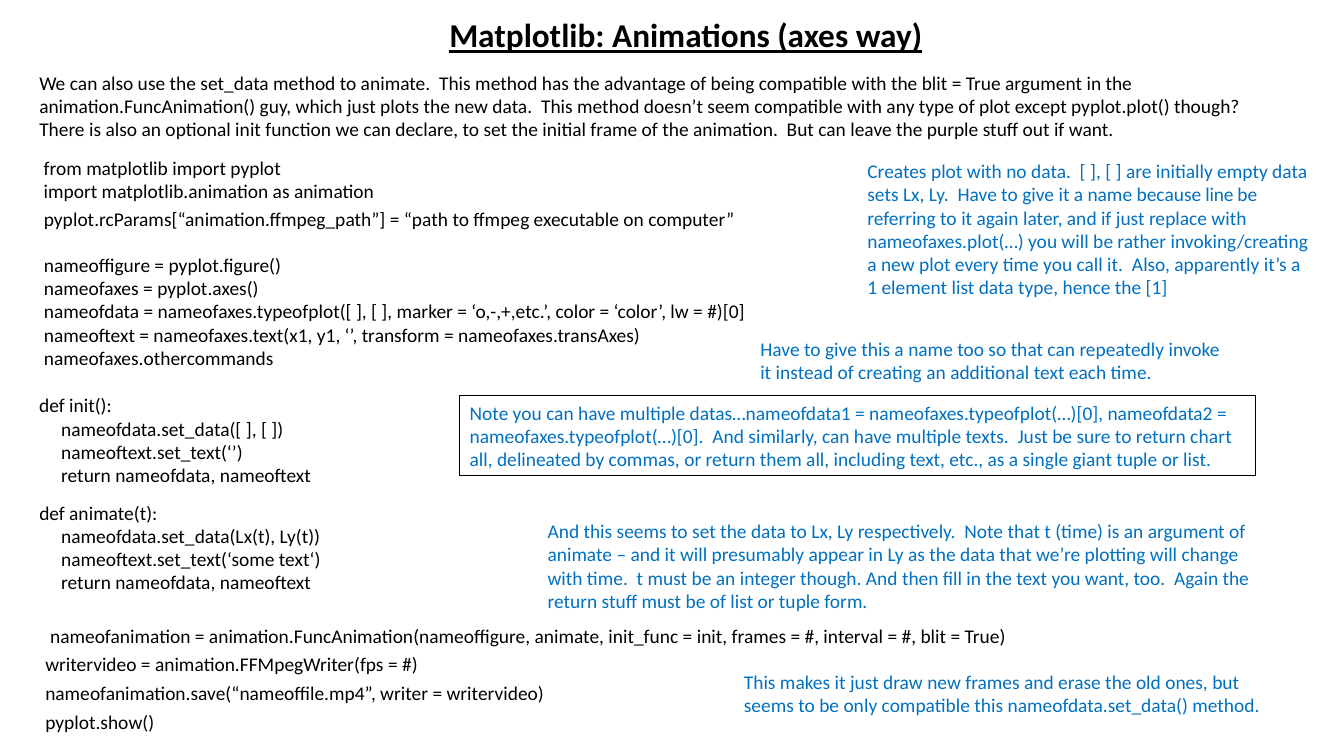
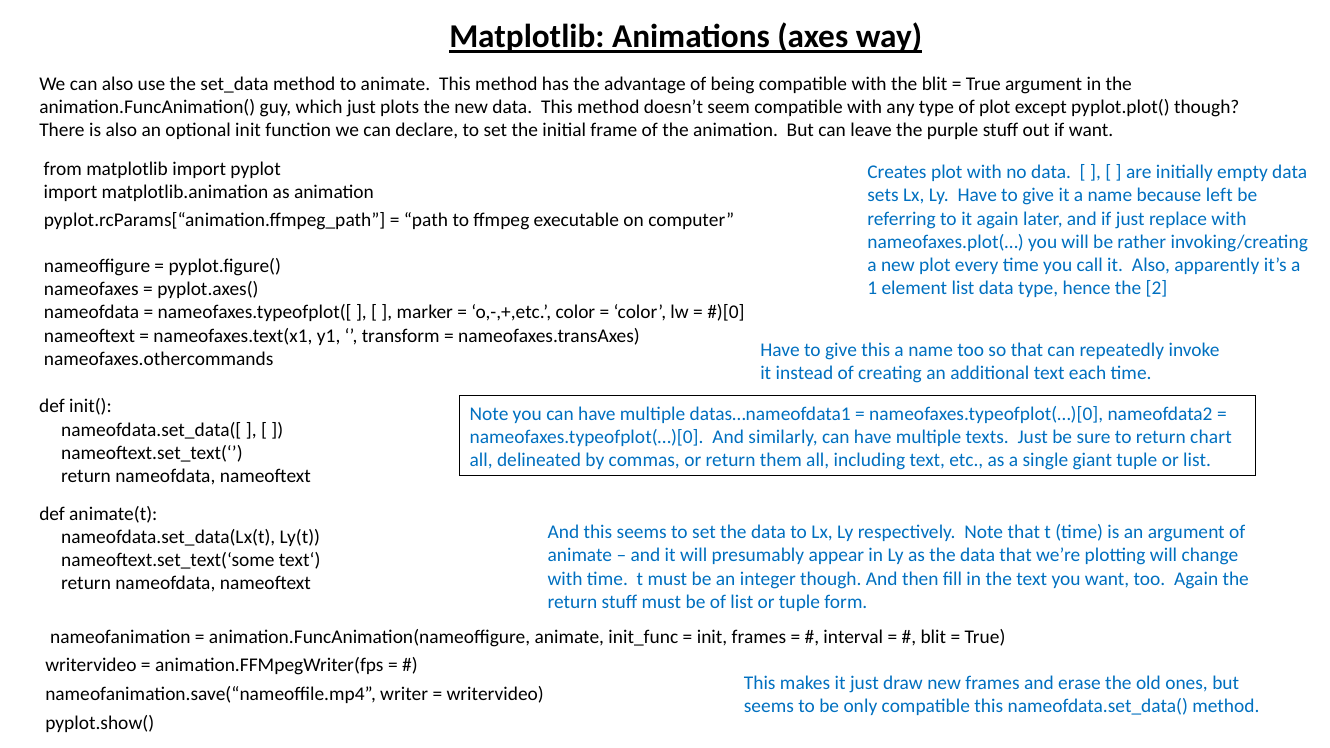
line: line -> left
the 1: 1 -> 2
